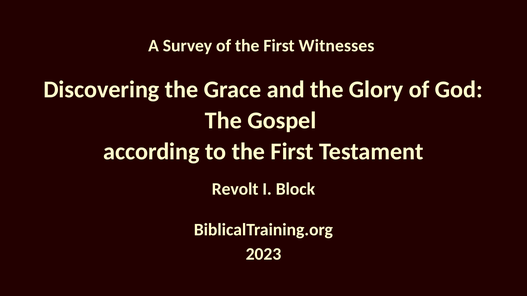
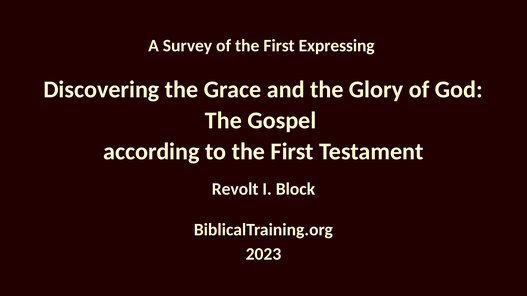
Witnesses: Witnesses -> Expressing
